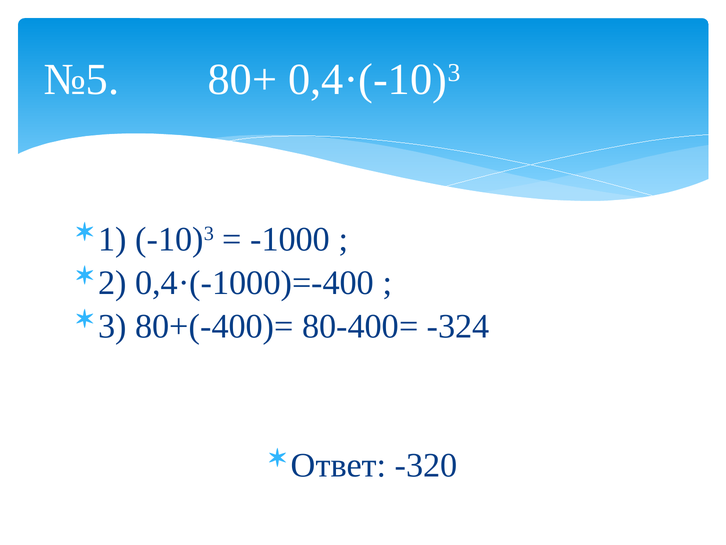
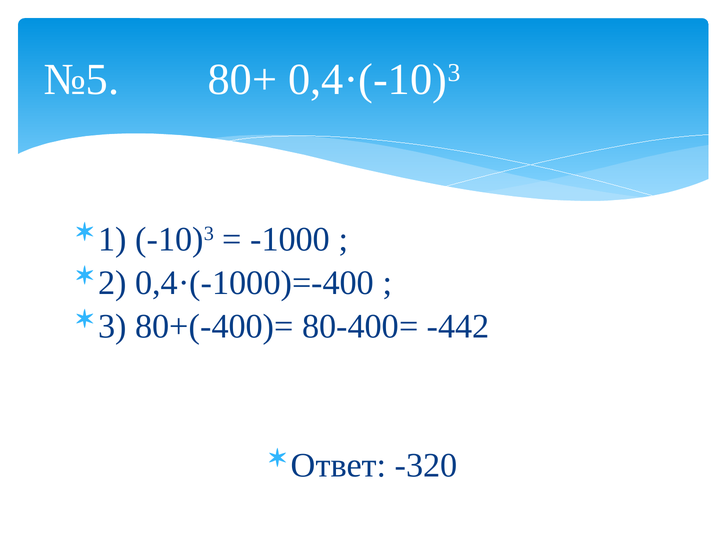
-324: -324 -> -442
